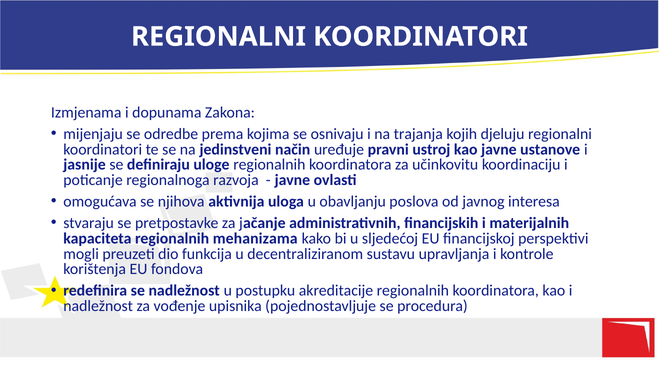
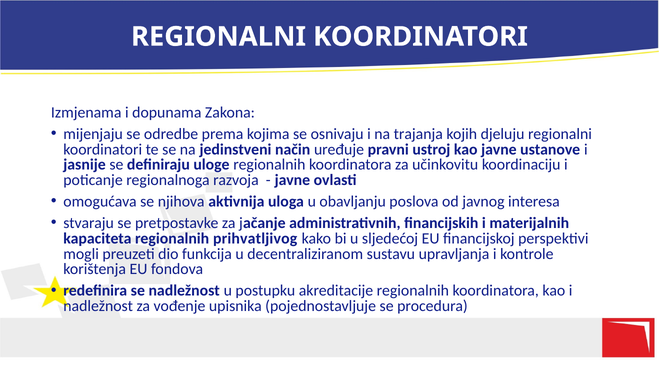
mehanizama: mehanizama -> prihvatljivog
